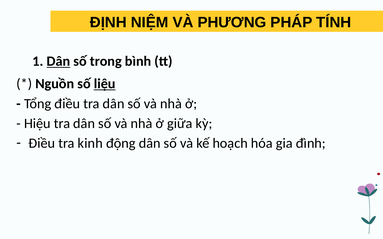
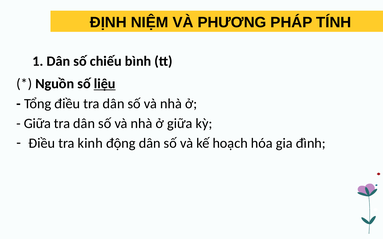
Dân at (58, 61) underline: present -> none
trong: trong -> chiếu
Hiệu at (37, 124): Hiệu -> Giữa
